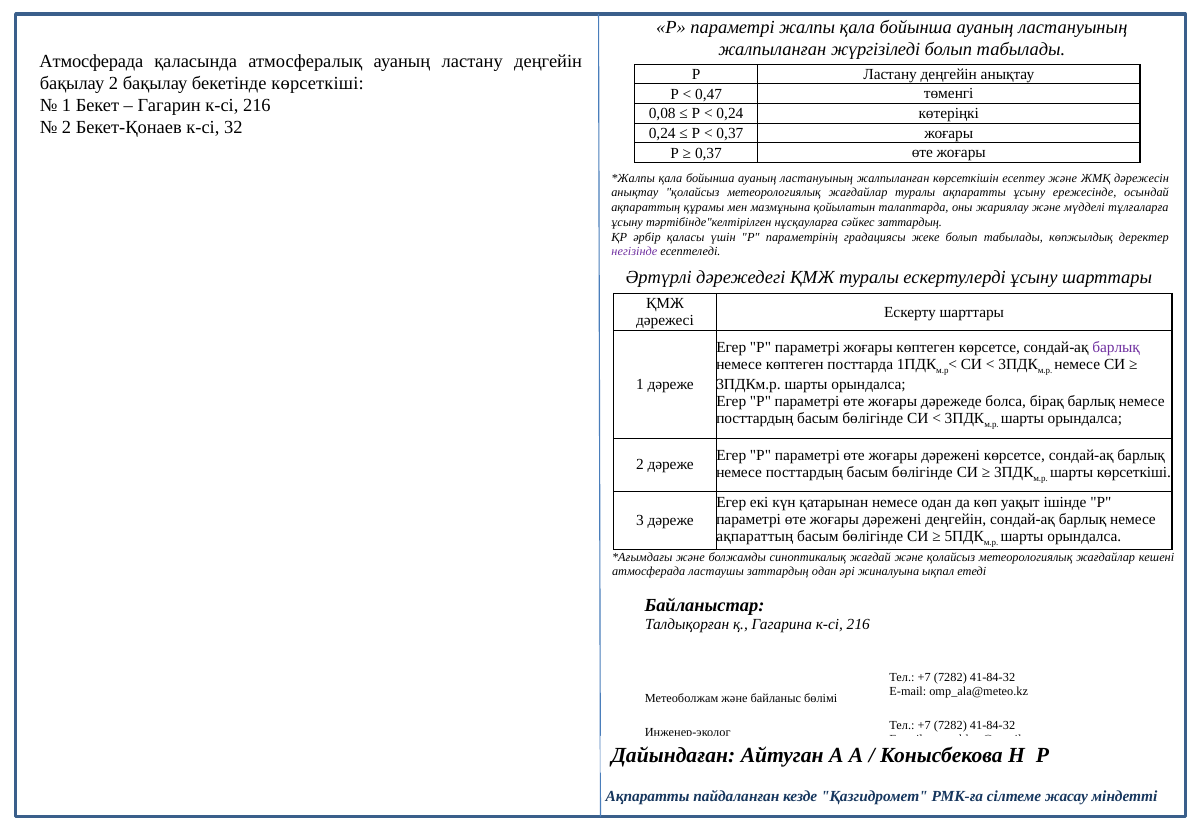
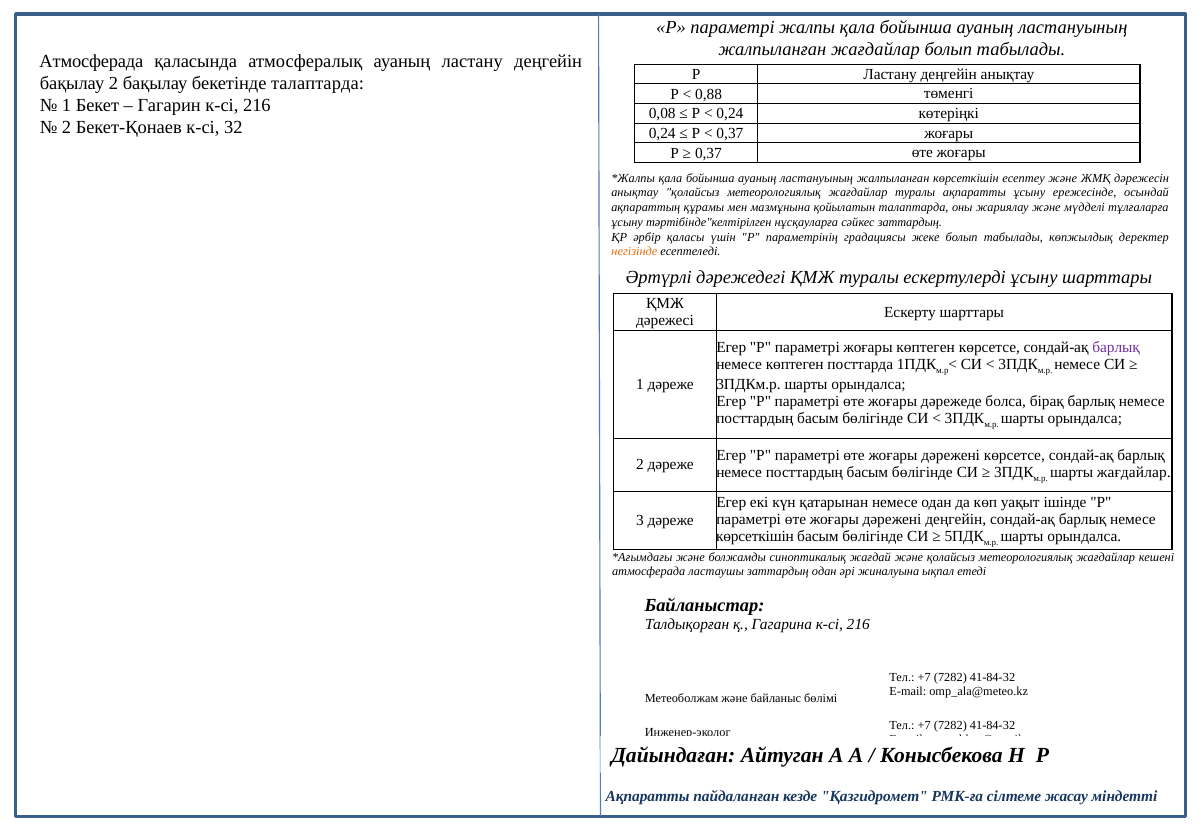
жалпыланған жүргізіледі: жүргізіледі -> жағдайлар
бекетінде көрсеткіші: көрсеткіші -> талаптарда
0,47: 0,47 -> 0,88
негізінде colour: purple -> orange
шарты көрсеткіші: көрсеткіші -> жағдайлар
ақпараттың at (755, 537): ақпараттың -> көрсеткішін
